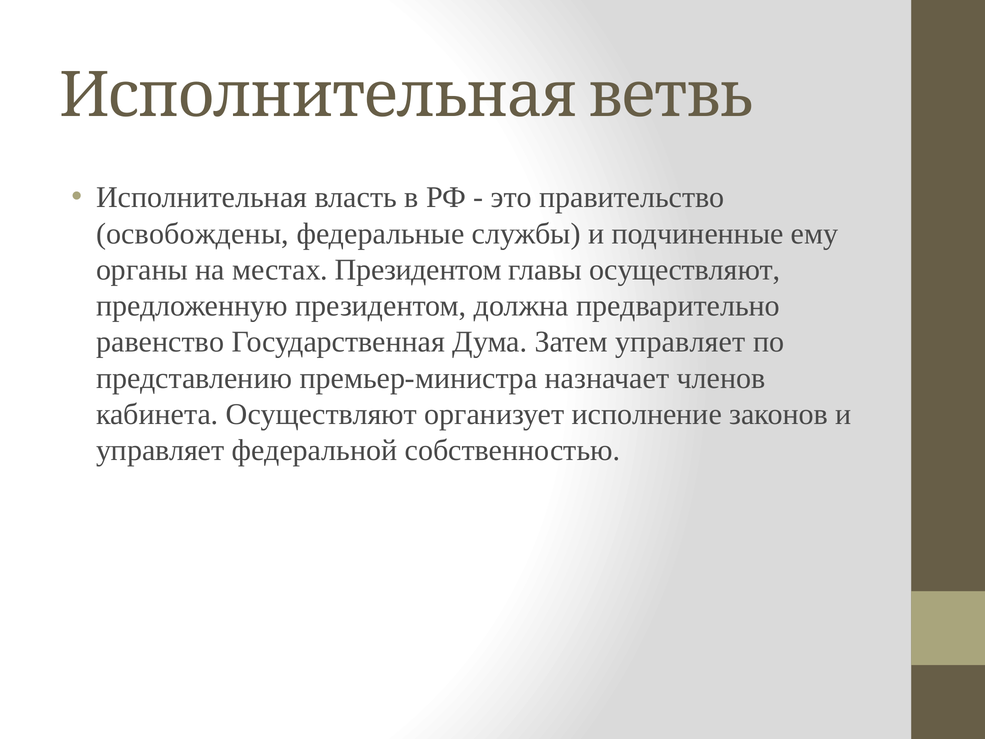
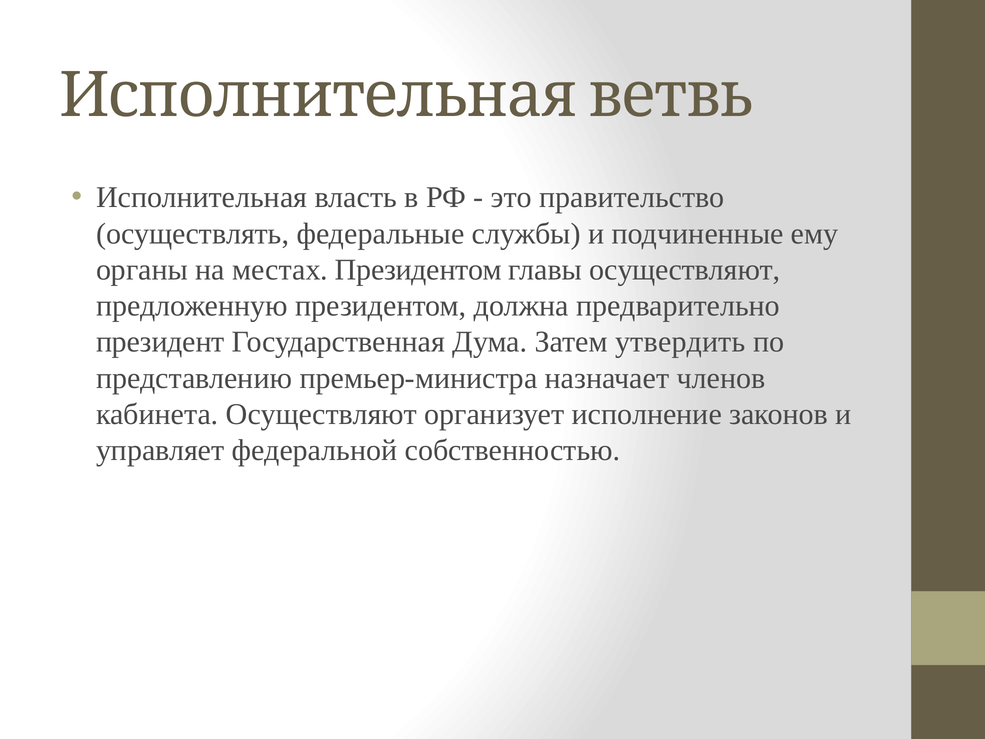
освобождены: освобождены -> осуществлять
равенство: равенство -> президент
Затем управляет: управляет -> утвердить
